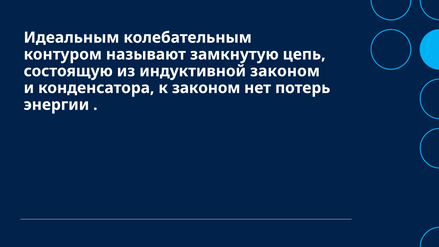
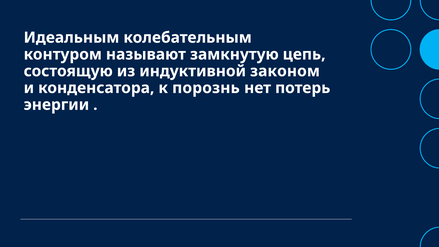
к законом: законом -> порознь
